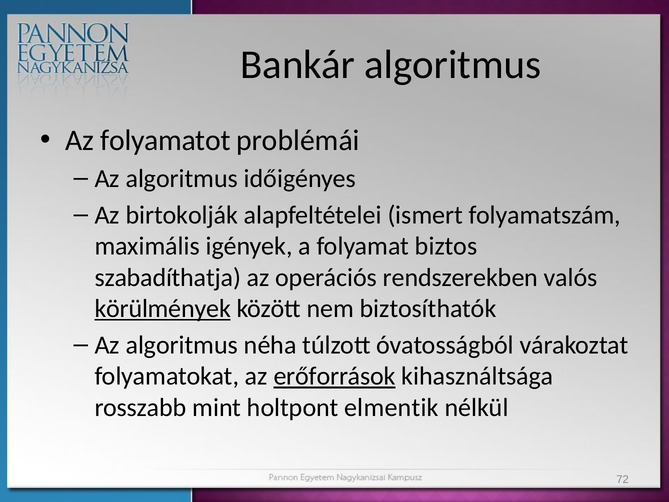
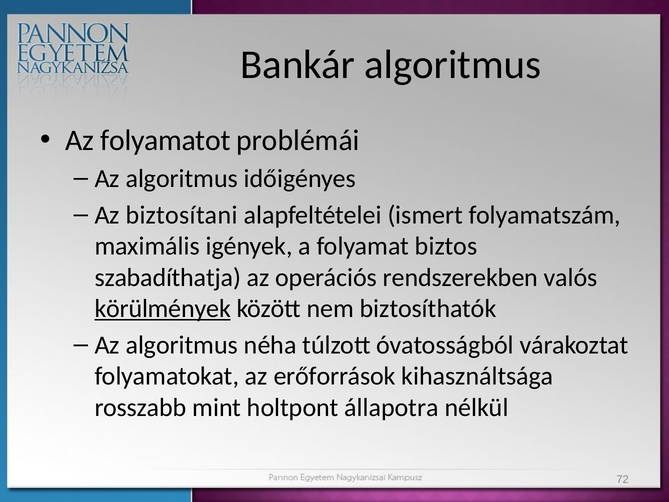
birtokolják: birtokolják -> biztosítani
erőforrások underline: present -> none
elmentik: elmentik -> állapotra
